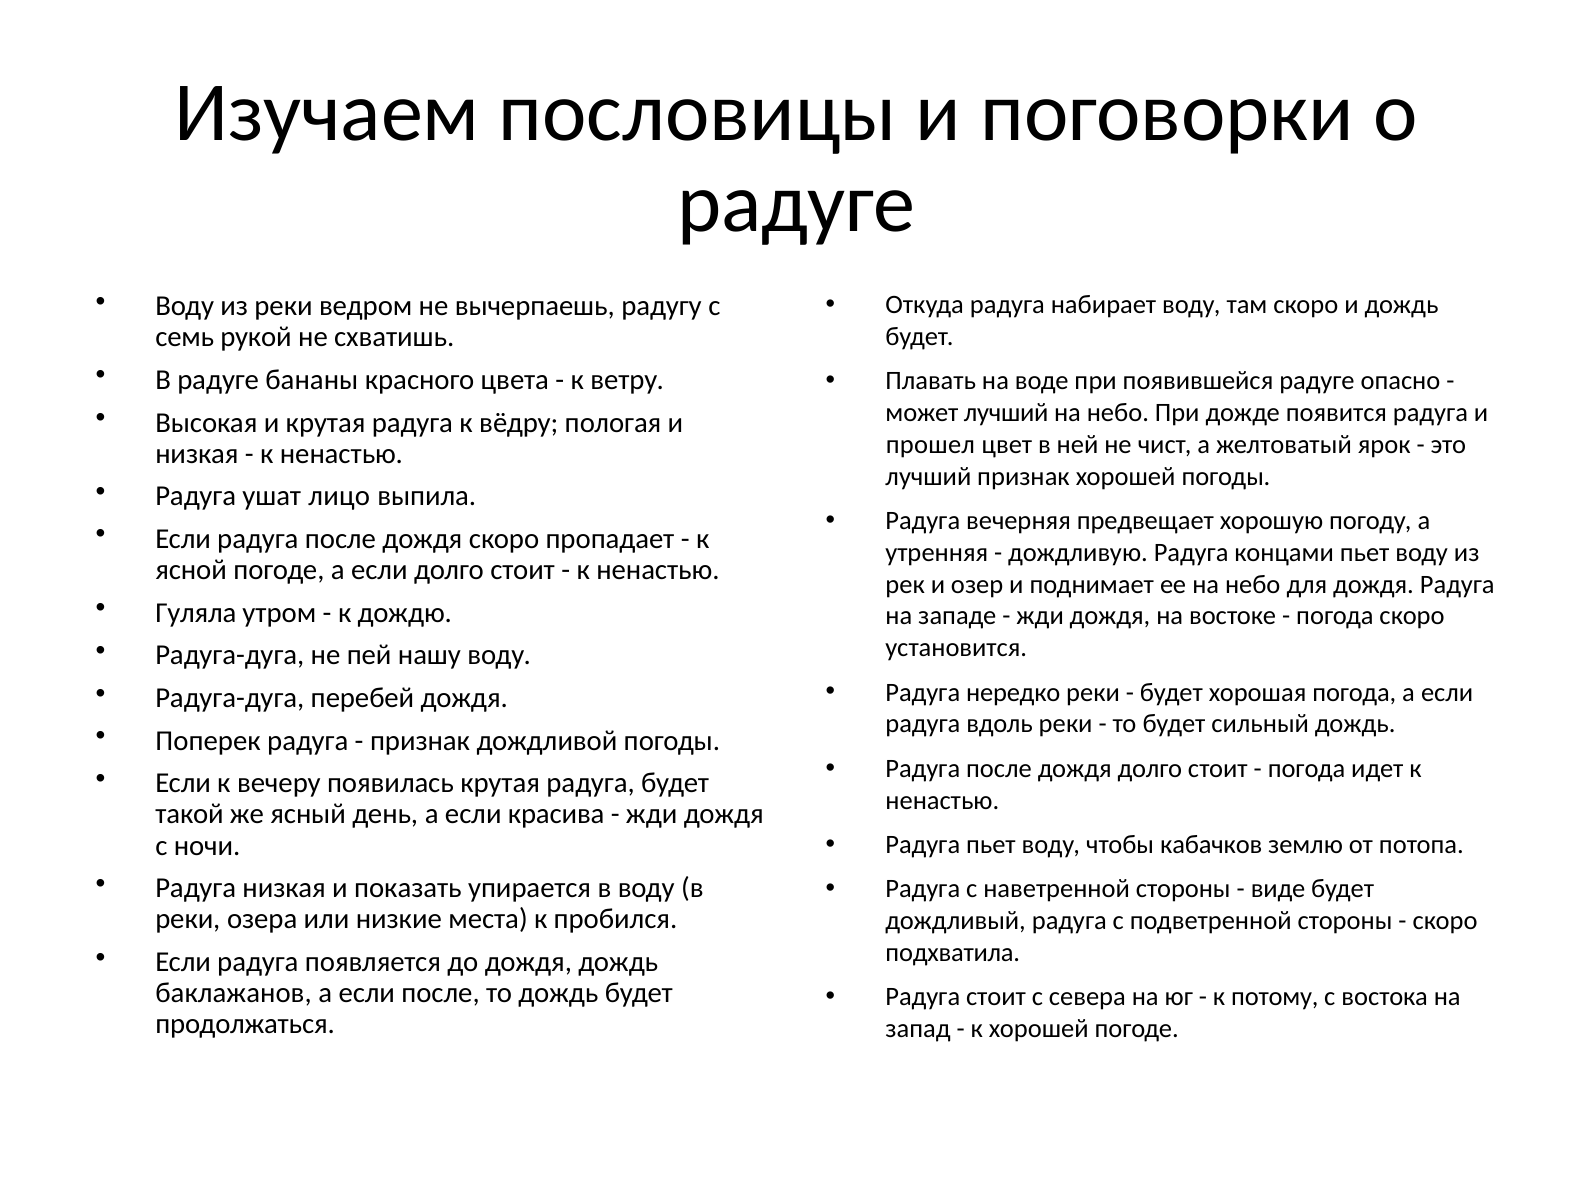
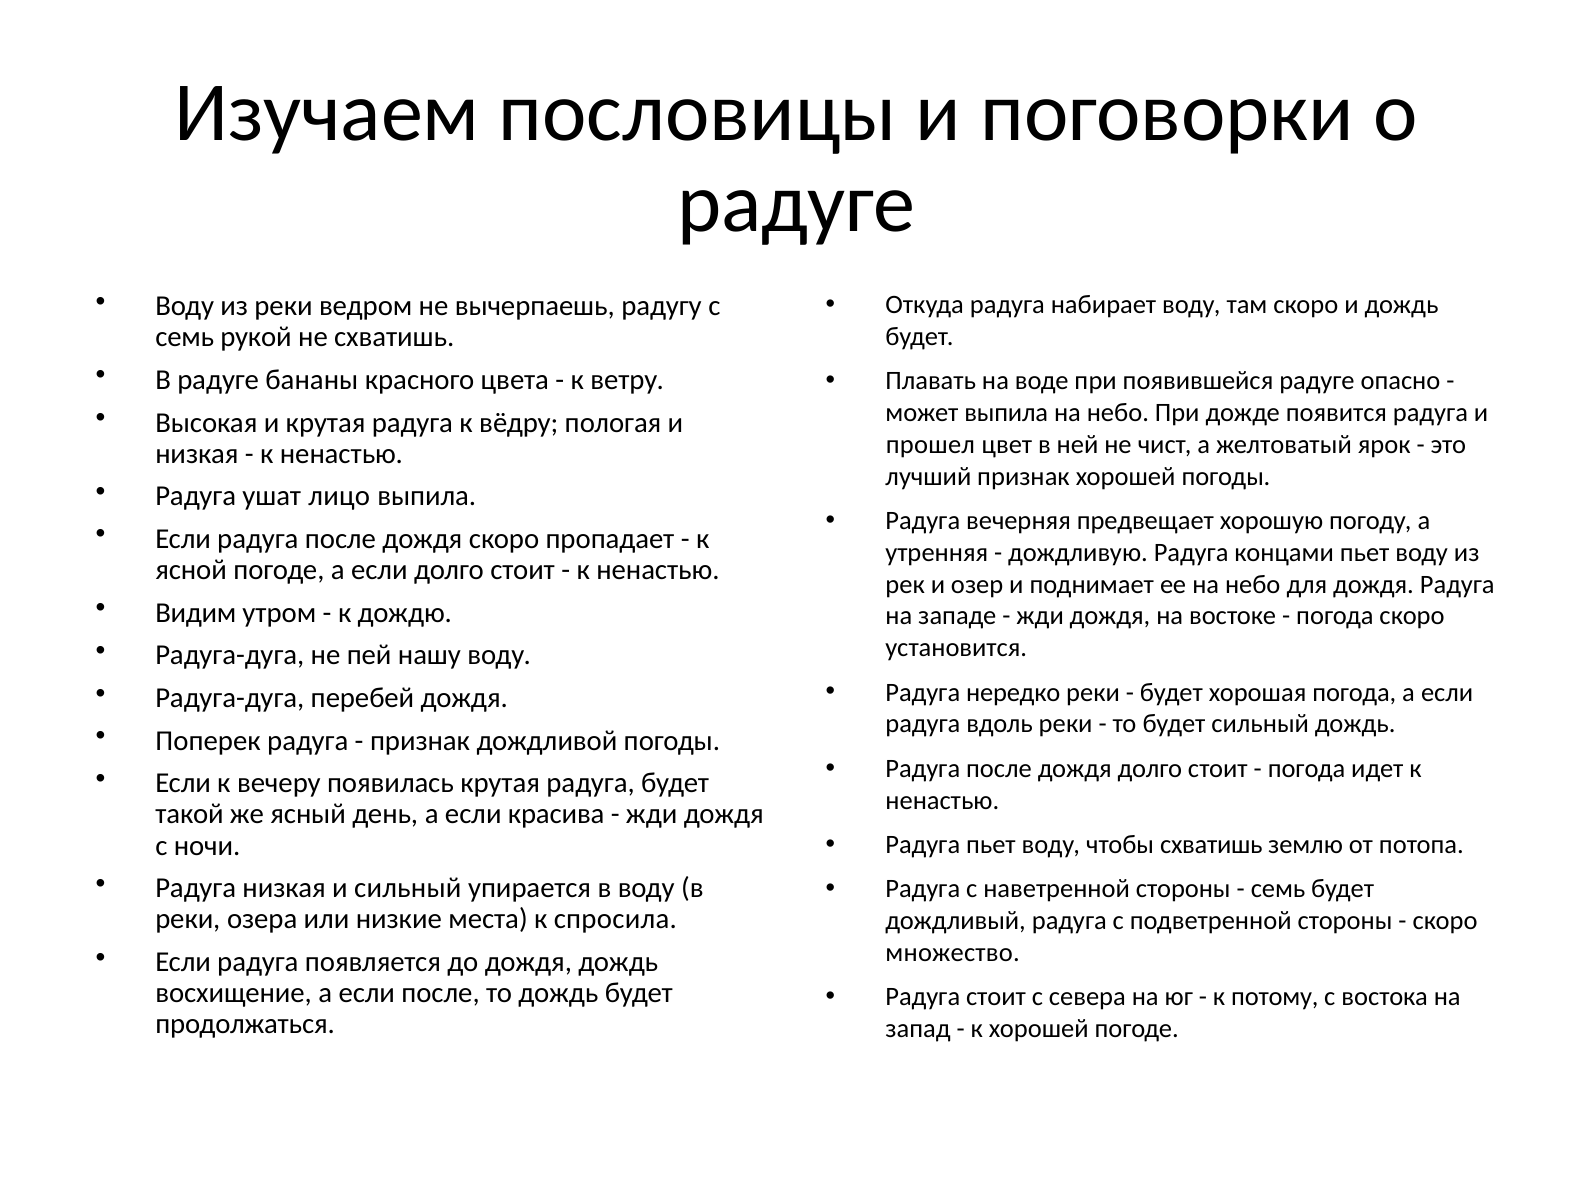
может лучший: лучший -> выпила
Гуляла: Гуляла -> Видим
чтобы кабачков: кабачков -> схватишь
и показать: показать -> сильный
виде at (1278, 889): виде -> семь
пробился: пробился -> спросила
подхватила: подхватила -> множество
баклажанов: баклажанов -> восхищение
